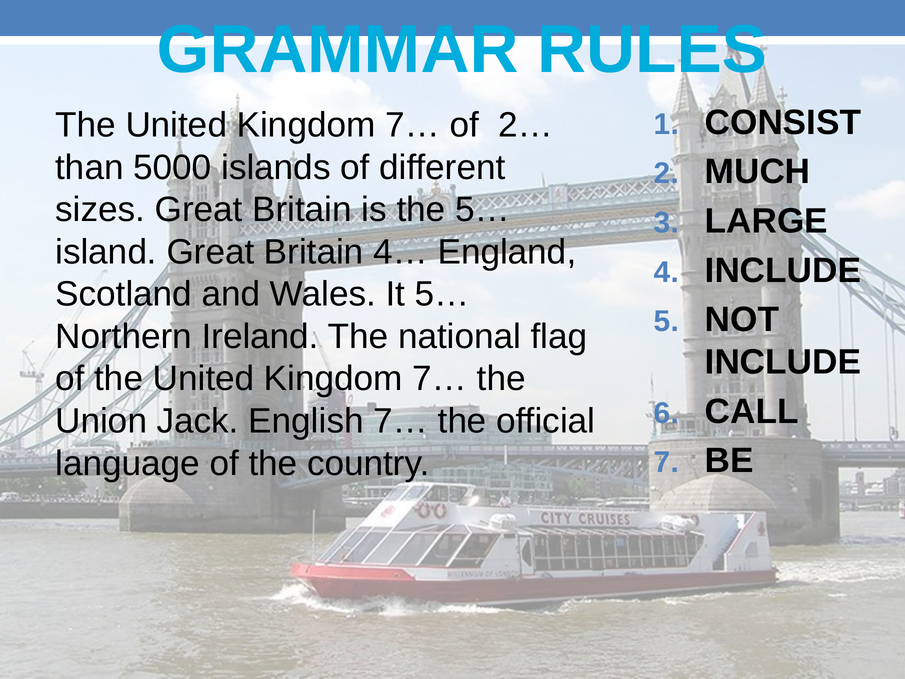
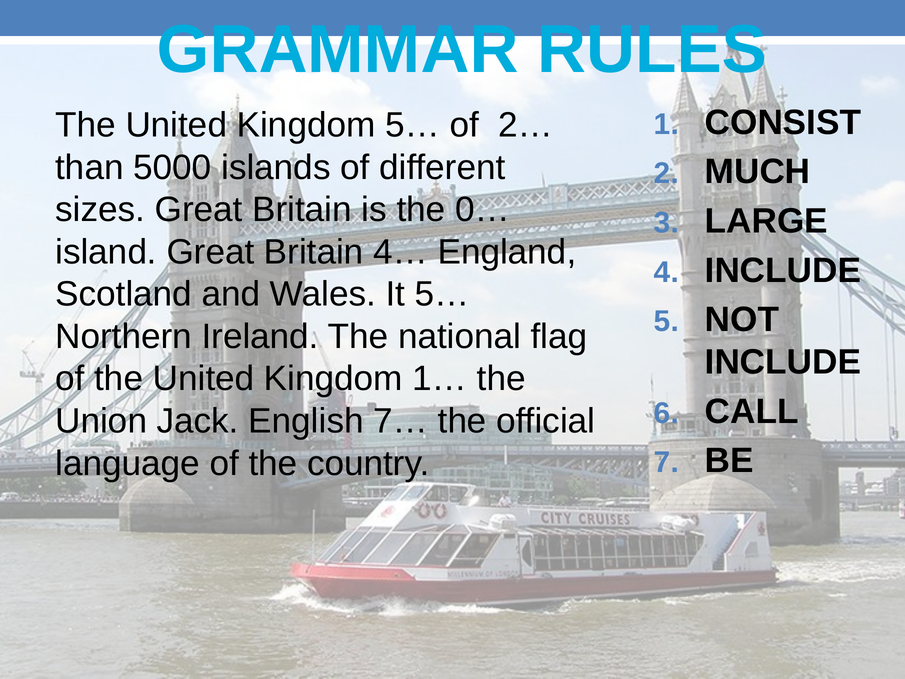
7… at (412, 125): 7… -> 5…
the 5…: 5… -> 0…
7… at (440, 379): 7… -> 1…
